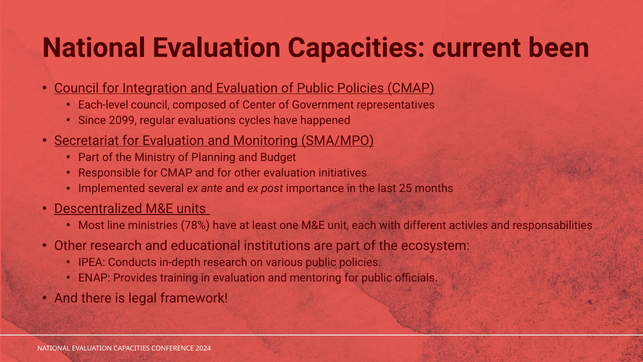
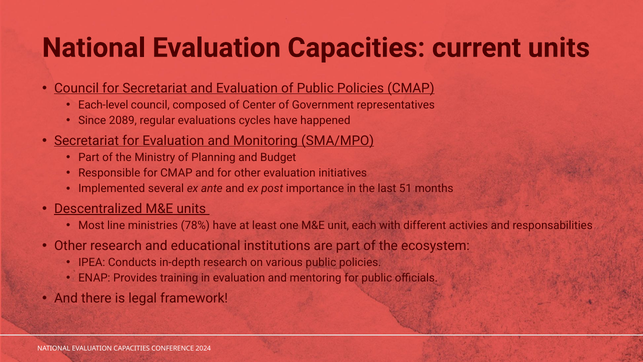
current been: been -> units
for Integration: Integration -> Secretariat
2099: 2099 -> 2089
25: 25 -> 51
